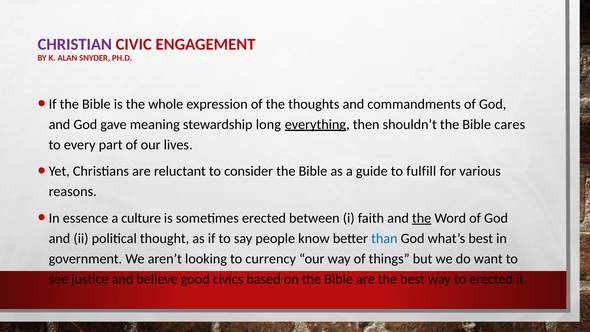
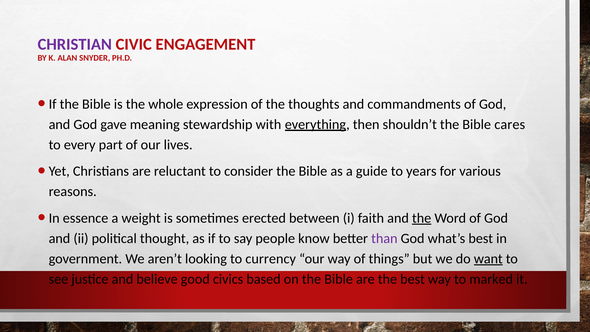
long: long -> with
fulfill: fulfill -> years
culture: culture -> weight
than colour: blue -> purple
want underline: none -> present
to erected: erected -> marked
